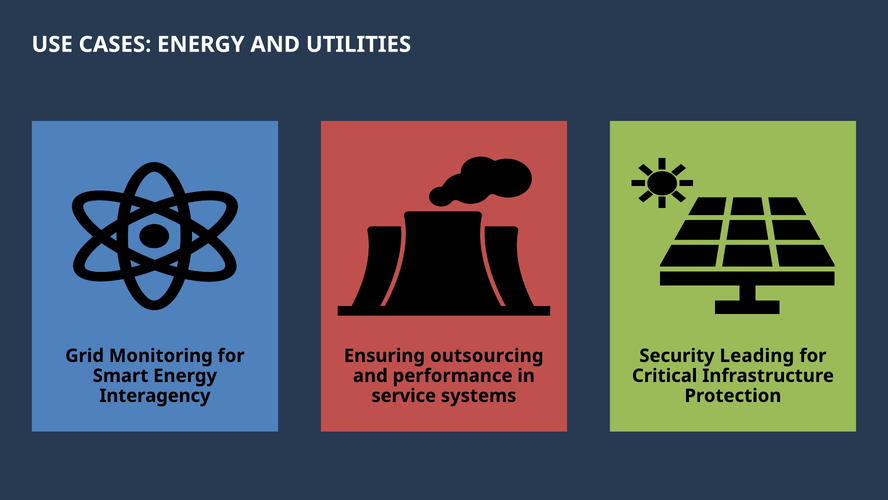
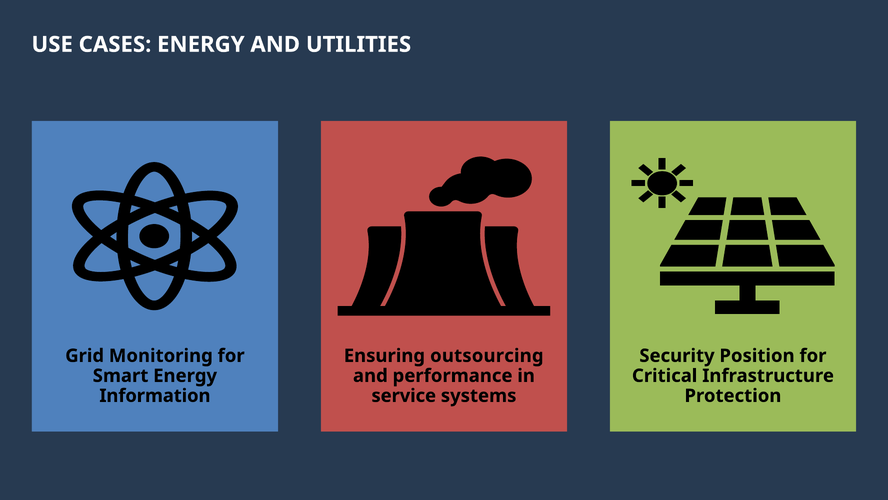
Leading: Leading -> Position
Interagency: Interagency -> Information
